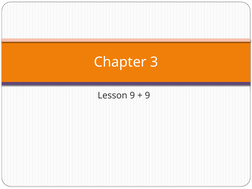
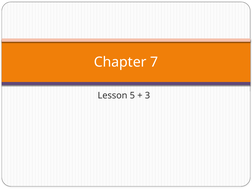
3: 3 -> 7
Lesson 9: 9 -> 5
9 at (147, 96): 9 -> 3
